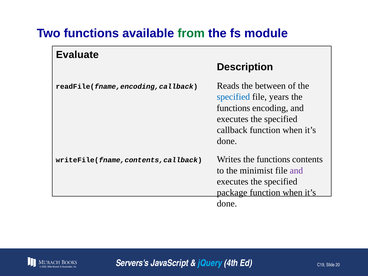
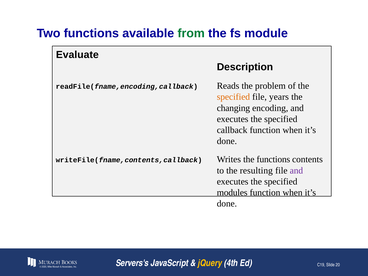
between: between -> problem
specified at (233, 97) colour: blue -> orange
functions at (233, 108): functions -> changing
minimist: minimist -> resulting
package: package -> modules
jQuery colour: light blue -> yellow
